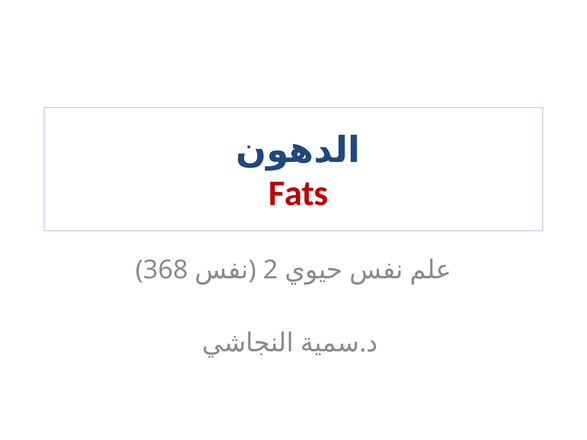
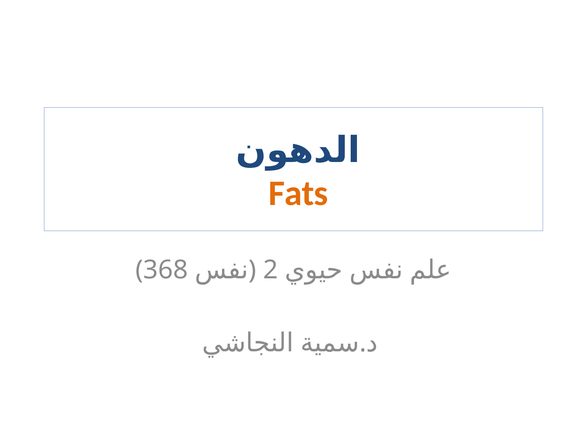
Fats colour: red -> orange
